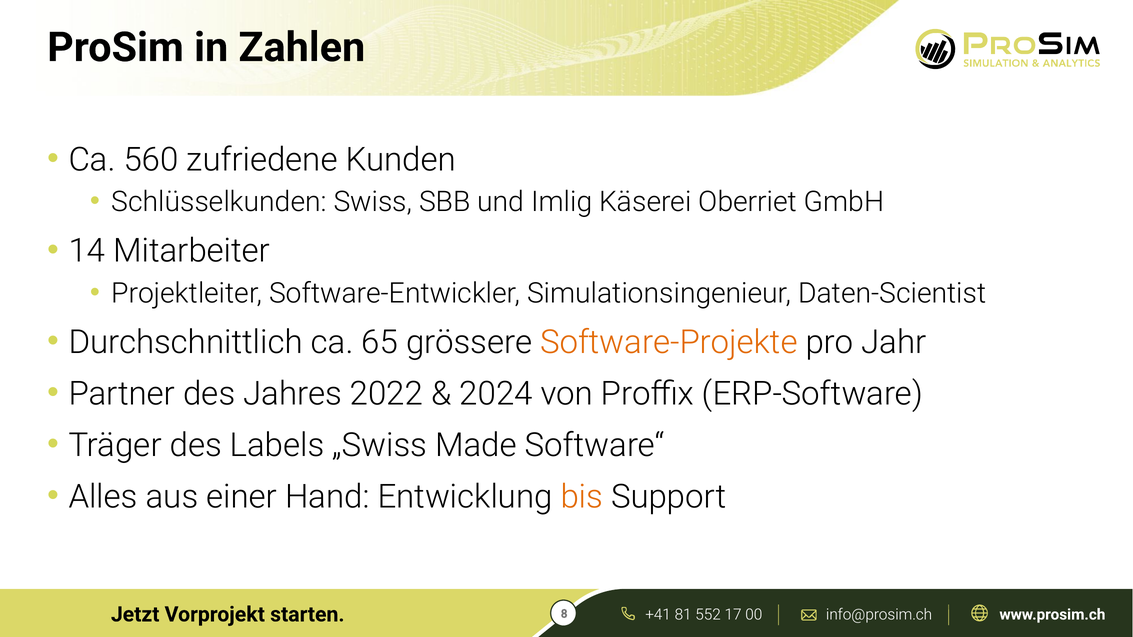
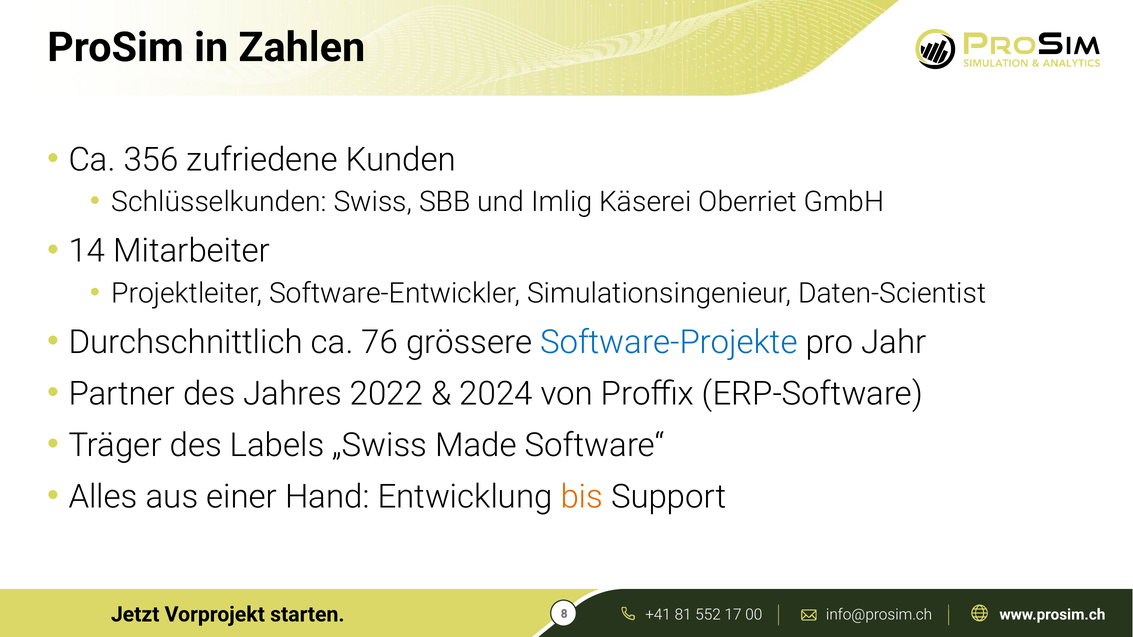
560: 560 -> 356
65: 65 -> 76
Software-Projekte colour: orange -> blue
